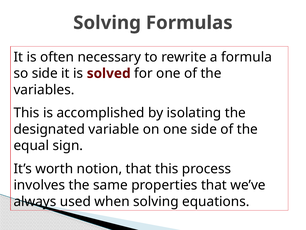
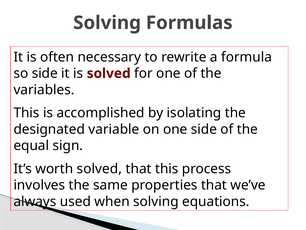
worth notion: notion -> solved
